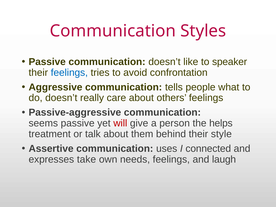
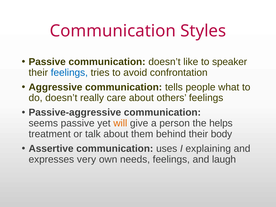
will colour: red -> orange
style: style -> body
connected: connected -> explaining
take: take -> very
